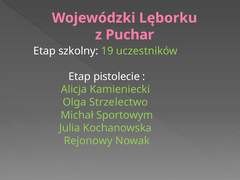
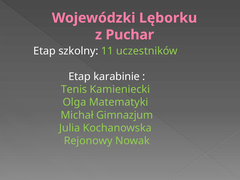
19: 19 -> 11
pistolecie: pistolecie -> karabinie
Alicja: Alicja -> Tenis
Strzelectwo: Strzelectwo -> Matematyki
Sportowym: Sportowym -> Gimnazjum
